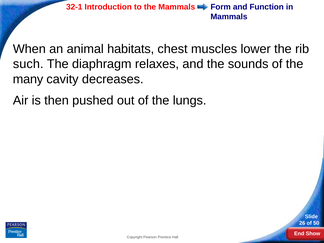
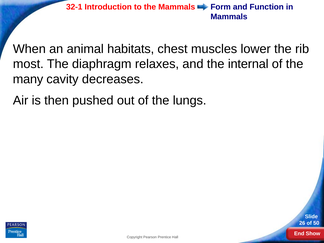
such: such -> most
sounds: sounds -> internal
